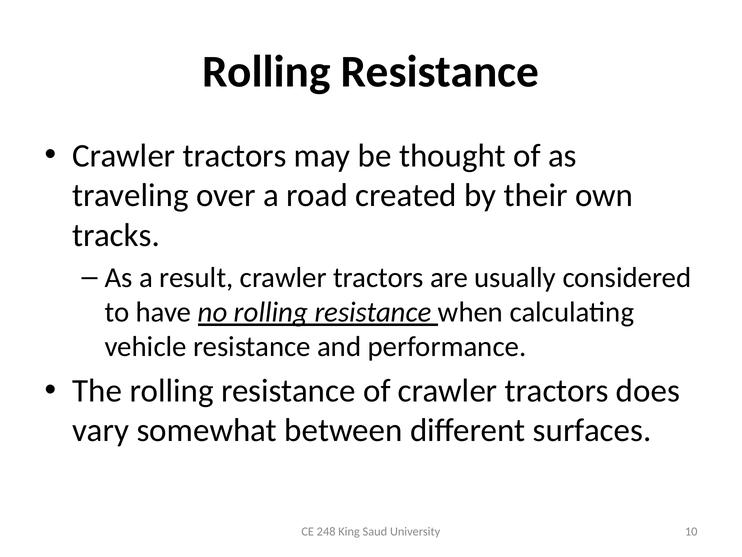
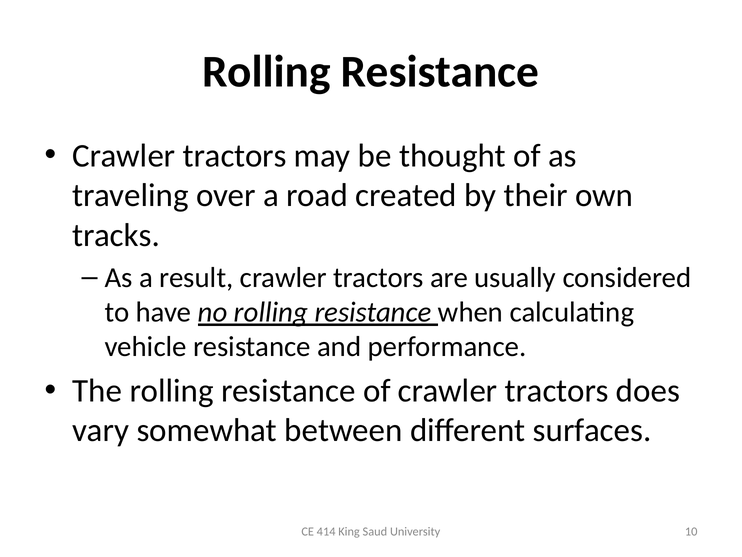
248: 248 -> 414
